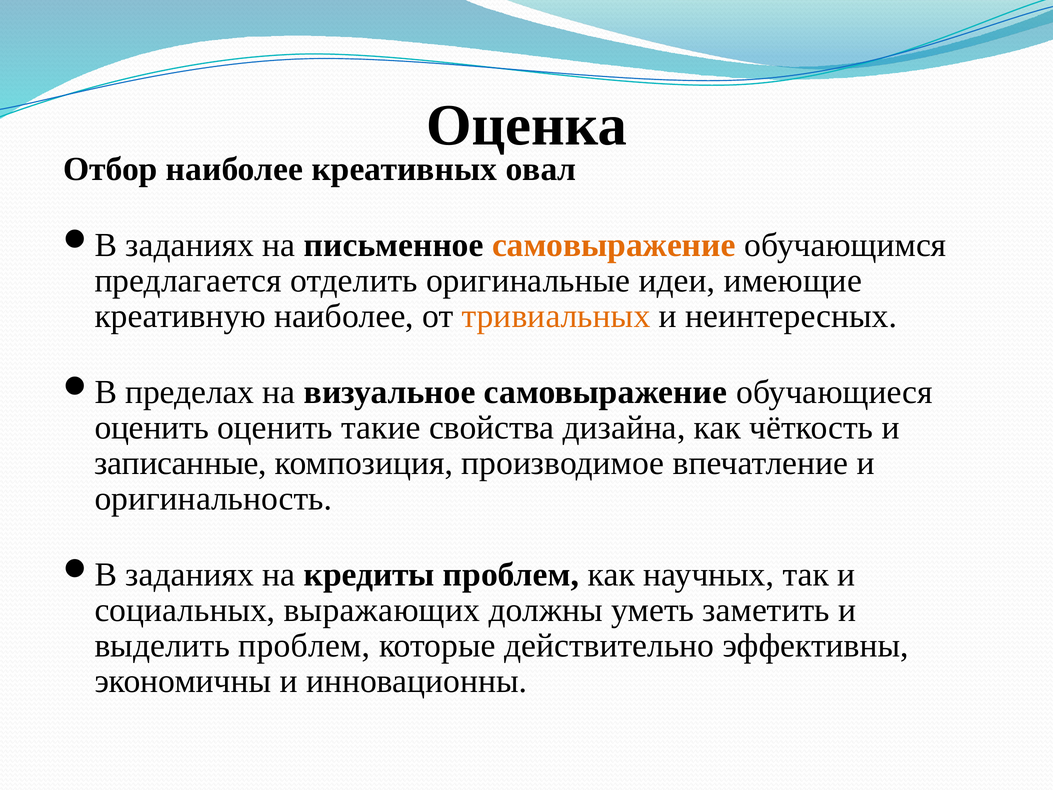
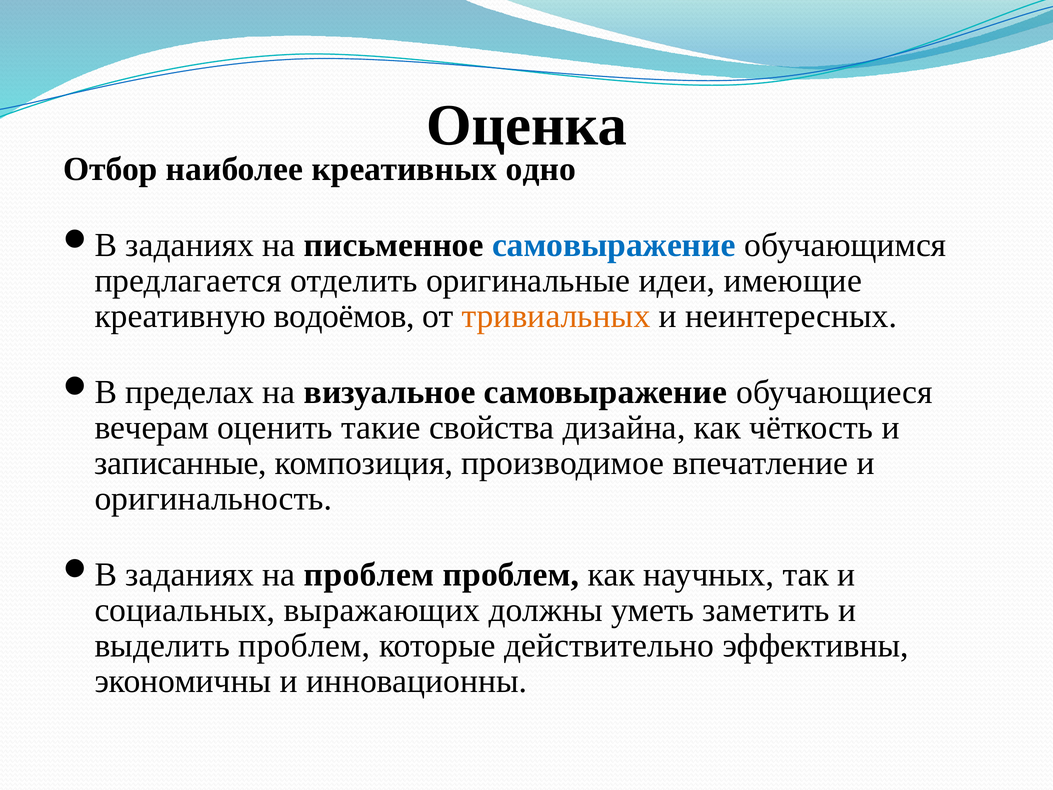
овал: овал -> одно
самовыражение at (614, 245) colour: orange -> blue
креативную наиболее: наиболее -> водоёмов
оценить at (152, 427): оценить -> вечерам
на кредиты: кредиты -> проблем
